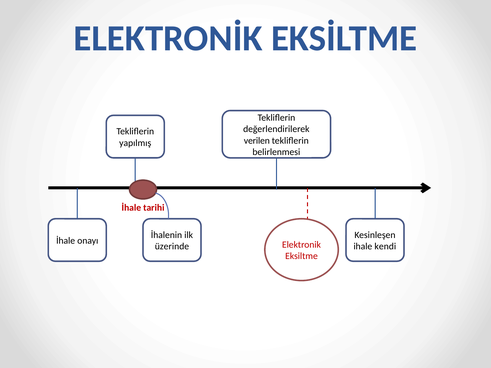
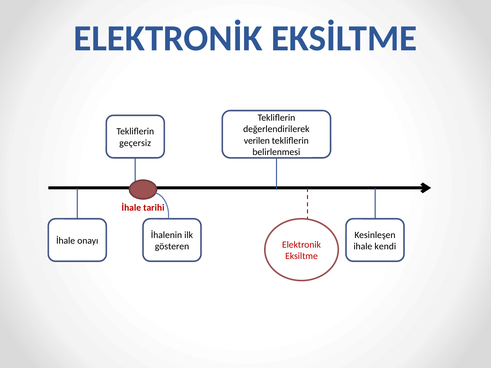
yapılmış: yapılmış -> geçersiz
üzerinde: üzerinde -> gösteren
